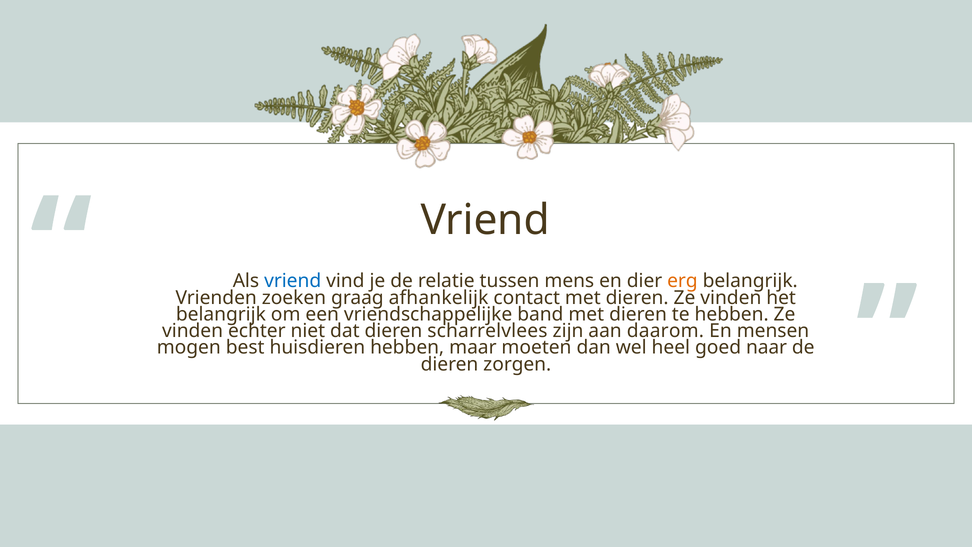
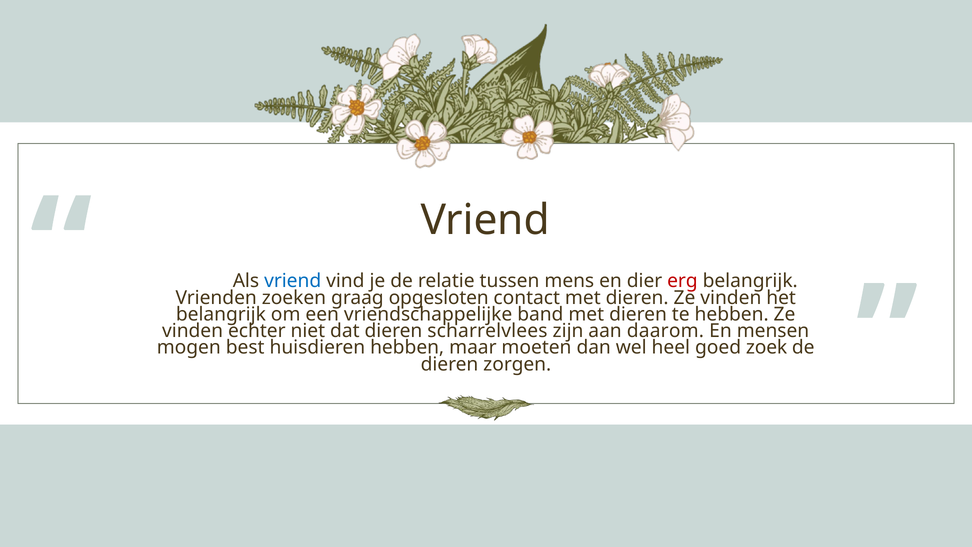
erg colour: orange -> red
afhankelijk: afhankelijk -> opgesloten
naar: naar -> zoek
